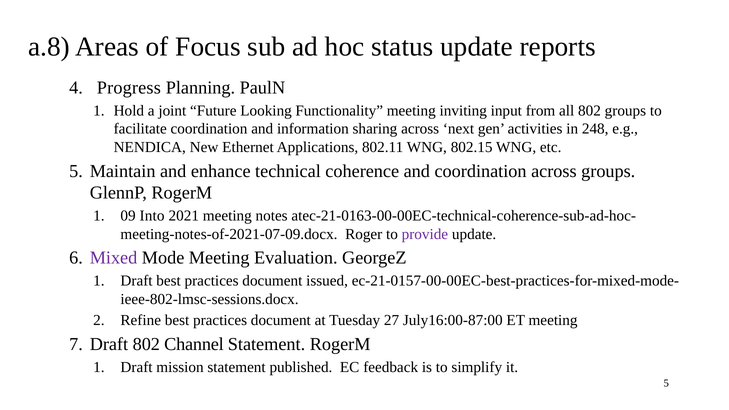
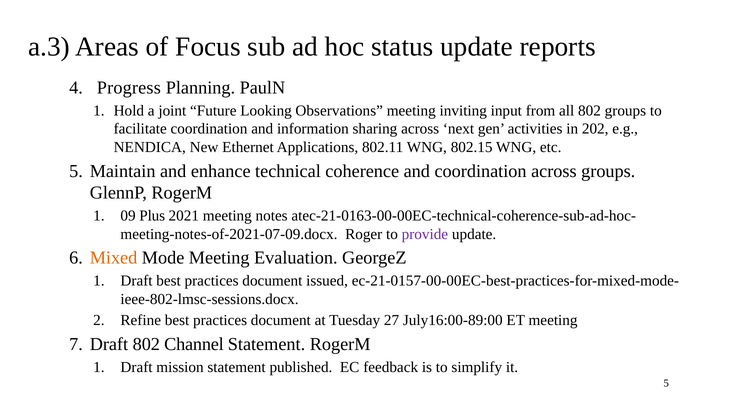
a.8: a.8 -> a.3
Functionality: Functionality -> Observations
248: 248 -> 202
Into: Into -> Plus
Mixed colour: purple -> orange
July16:00-87:00: July16:00-87:00 -> July16:00-89:00
